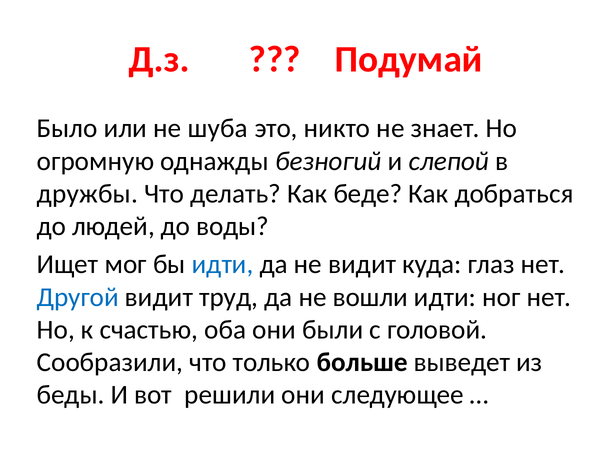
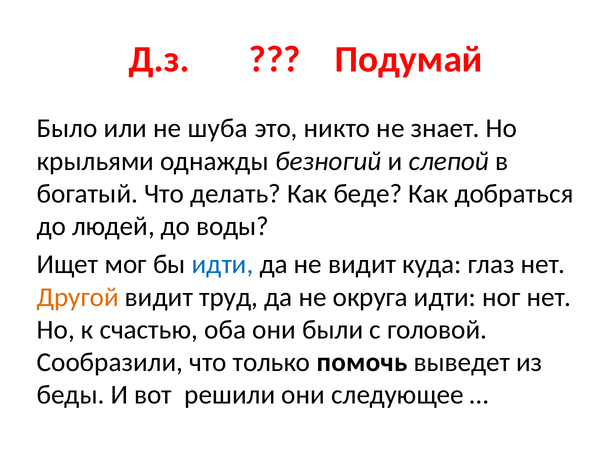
огромную: огромную -> крыльями
дружбы: дружбы -> богатый
Другой colour: blue -> orange
вошли: вошли -> округа
больше: больше -> помочь
